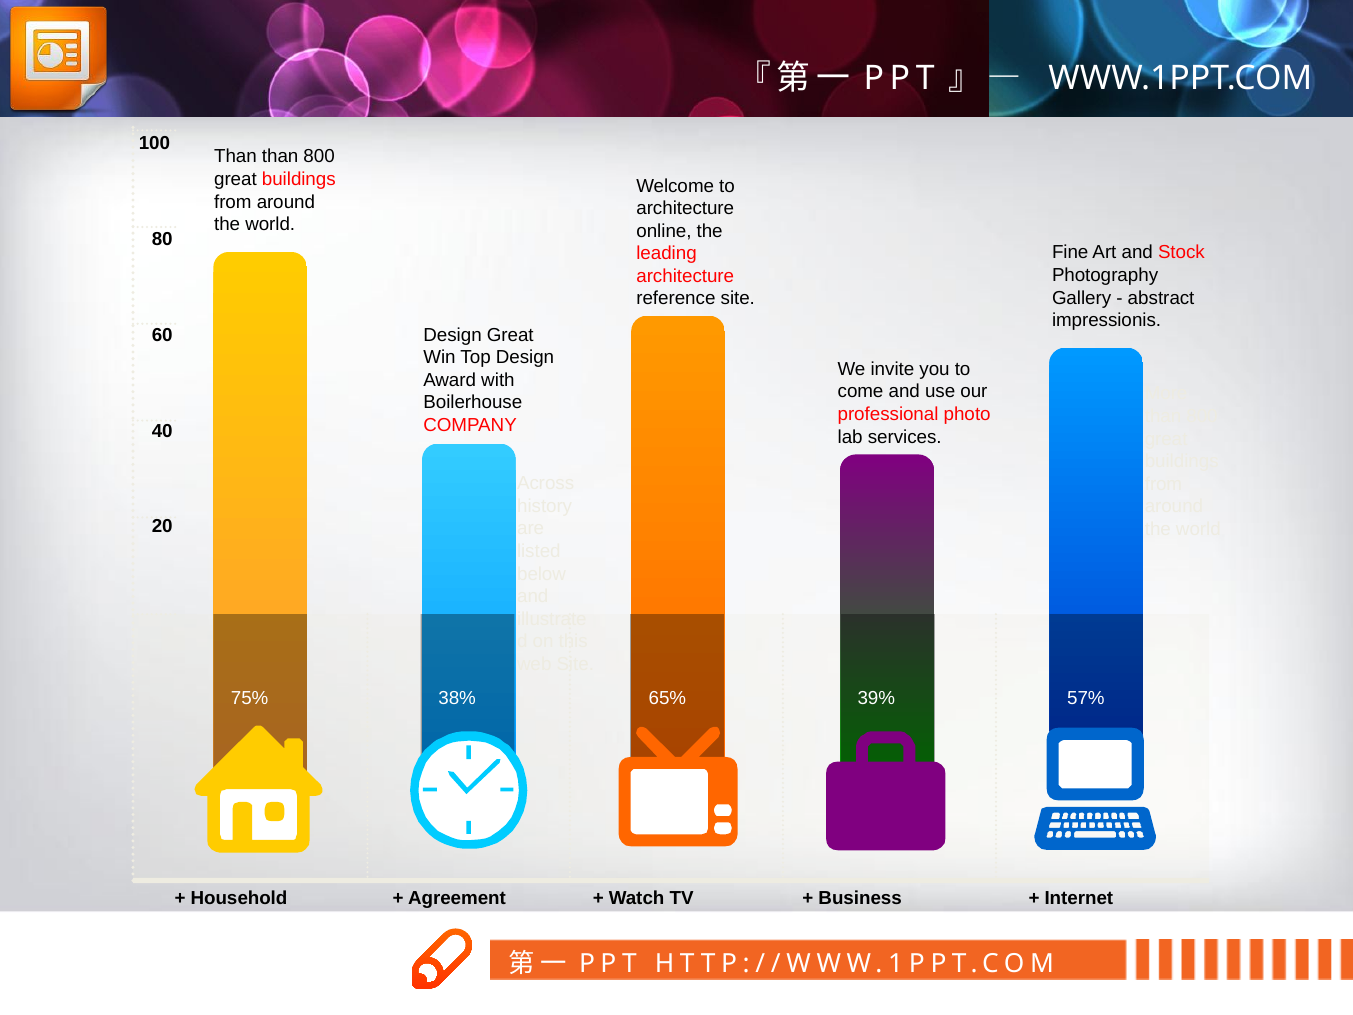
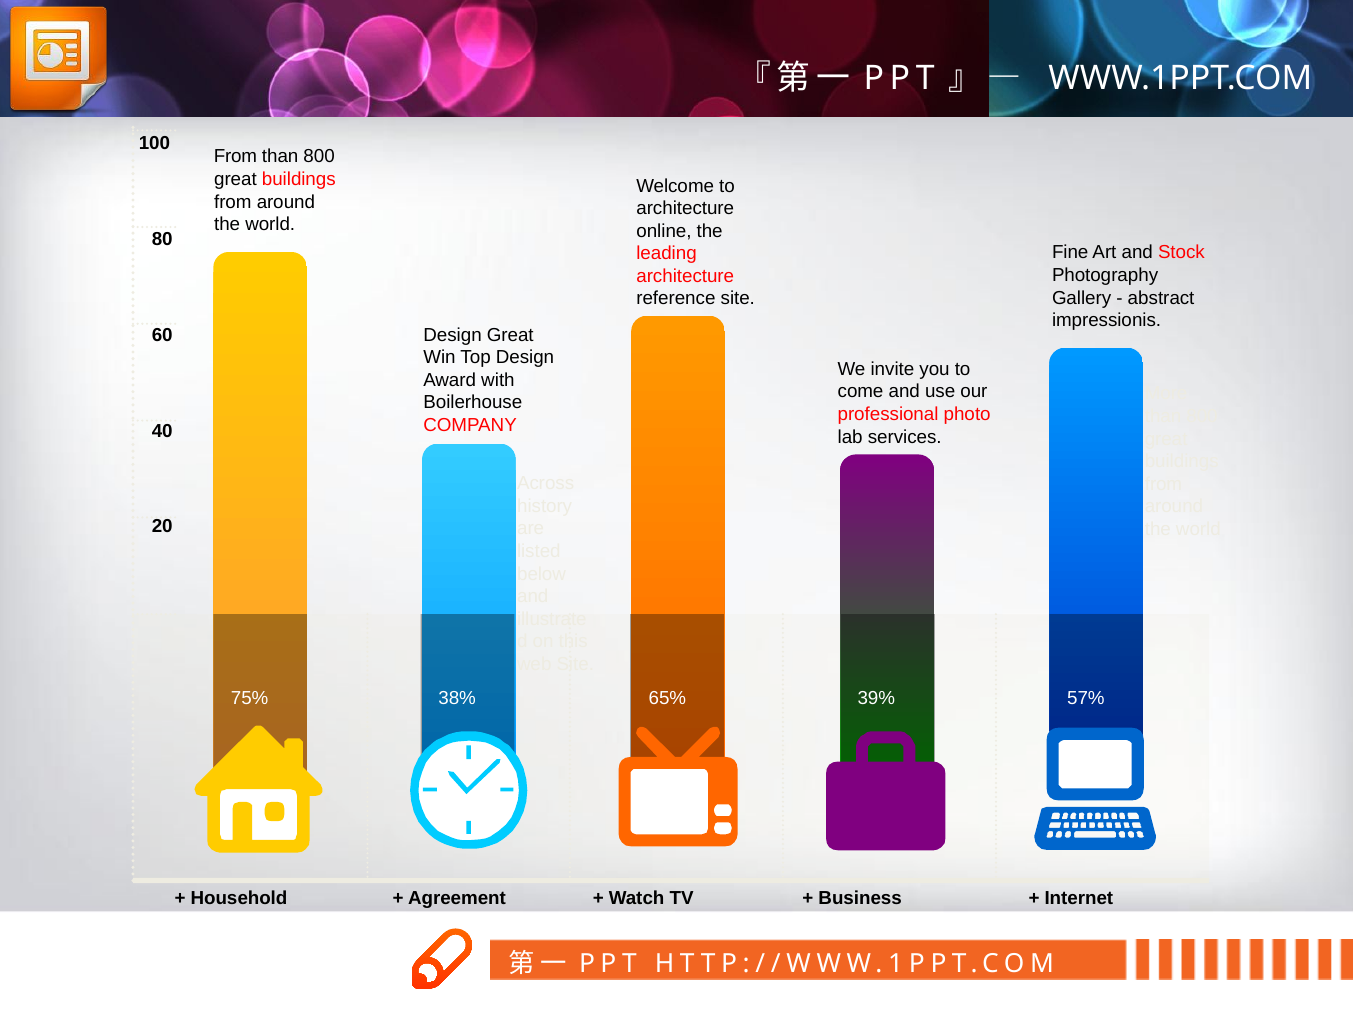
Than at (235, 157): Than -> From
